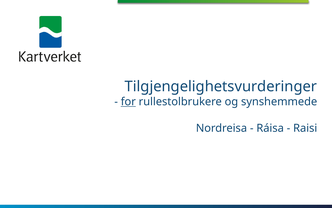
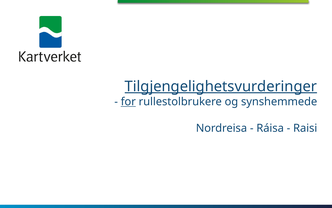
Tilgjengelighetsvurderinger underline: none -> present
